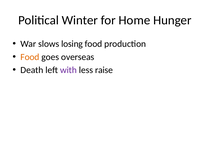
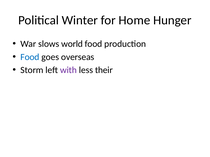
losing: losing -> world
Food at (30, 57) colour: orange -> blue
Death: Death -> Storm
raise: raise -> their
